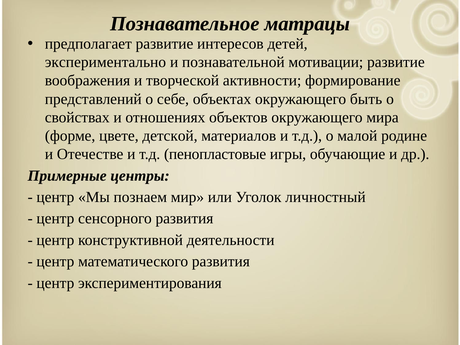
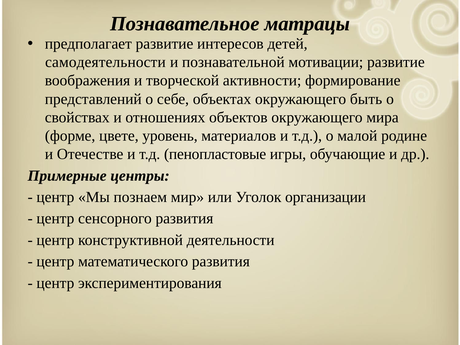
экспериментально: экспериментально -> самодеятельности
детской: детской -> уровень
личностный: личностный -> организации
